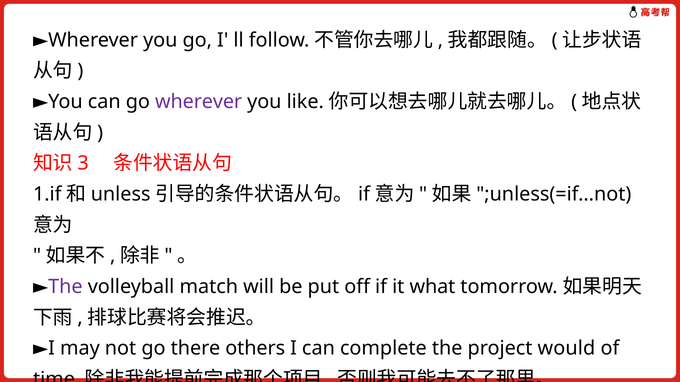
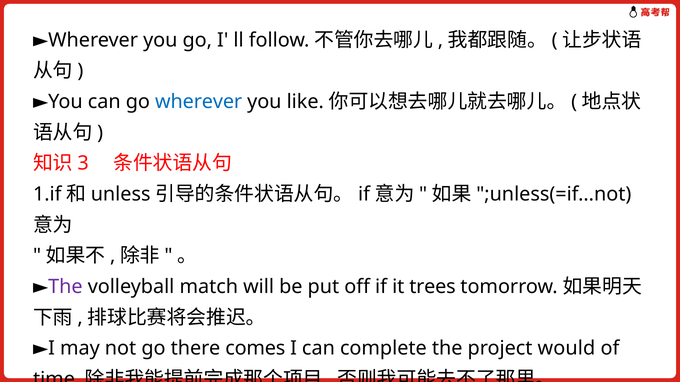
wherever at (199, 102) colour: purple -> blue
what: what -> trees
others: others -> comes
